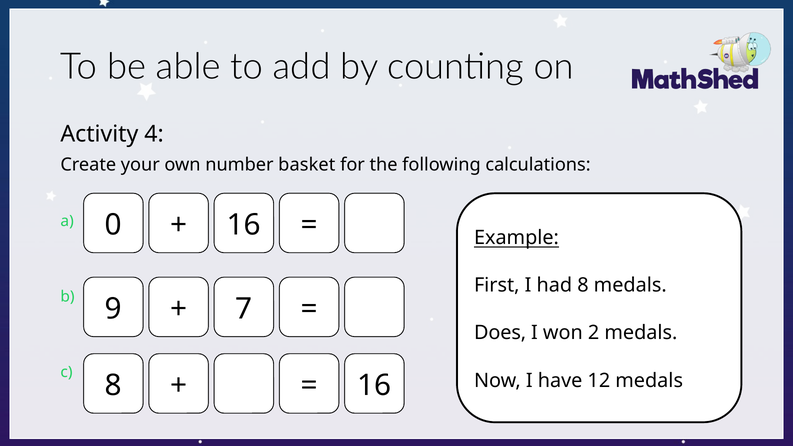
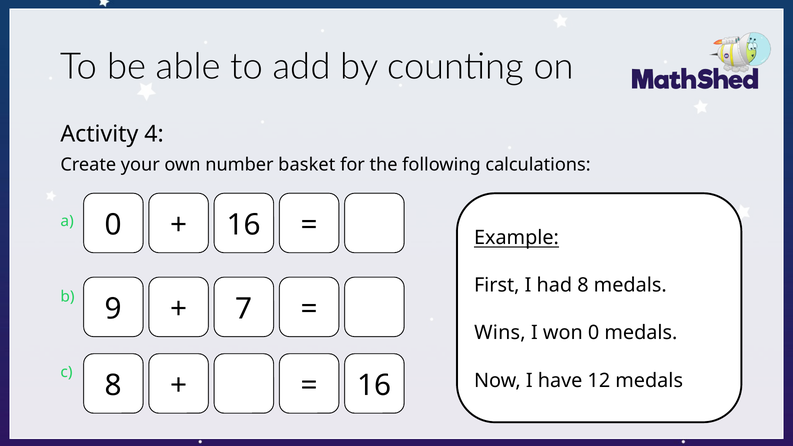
Does: Does -> Wins
won 2: 2 -> 0
